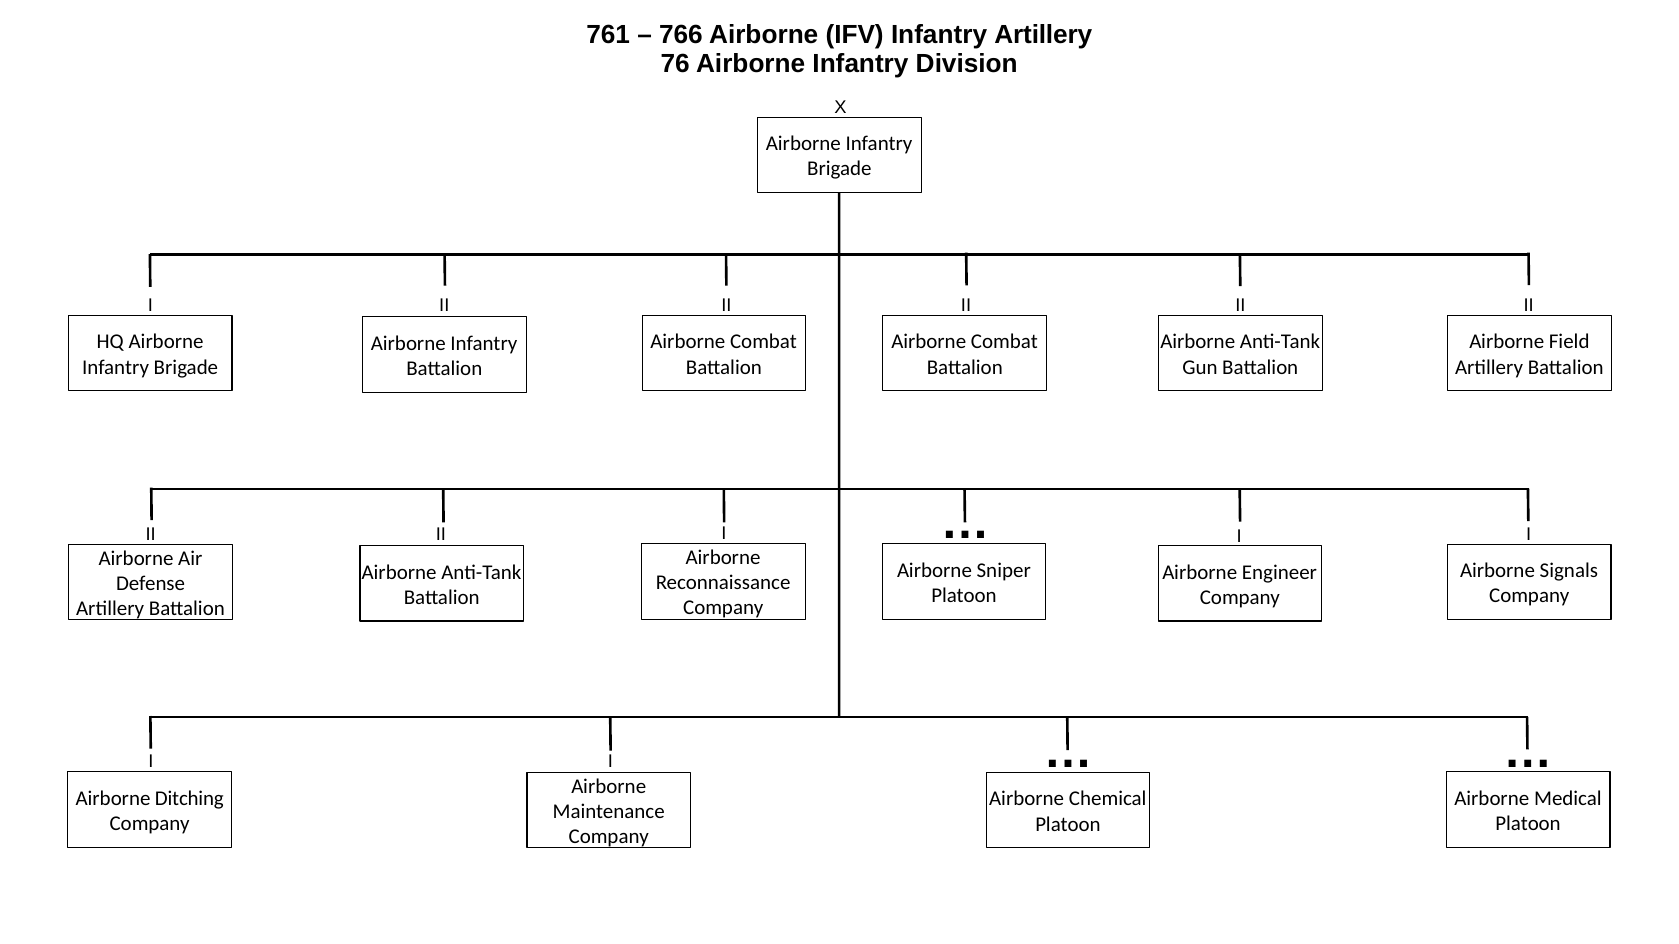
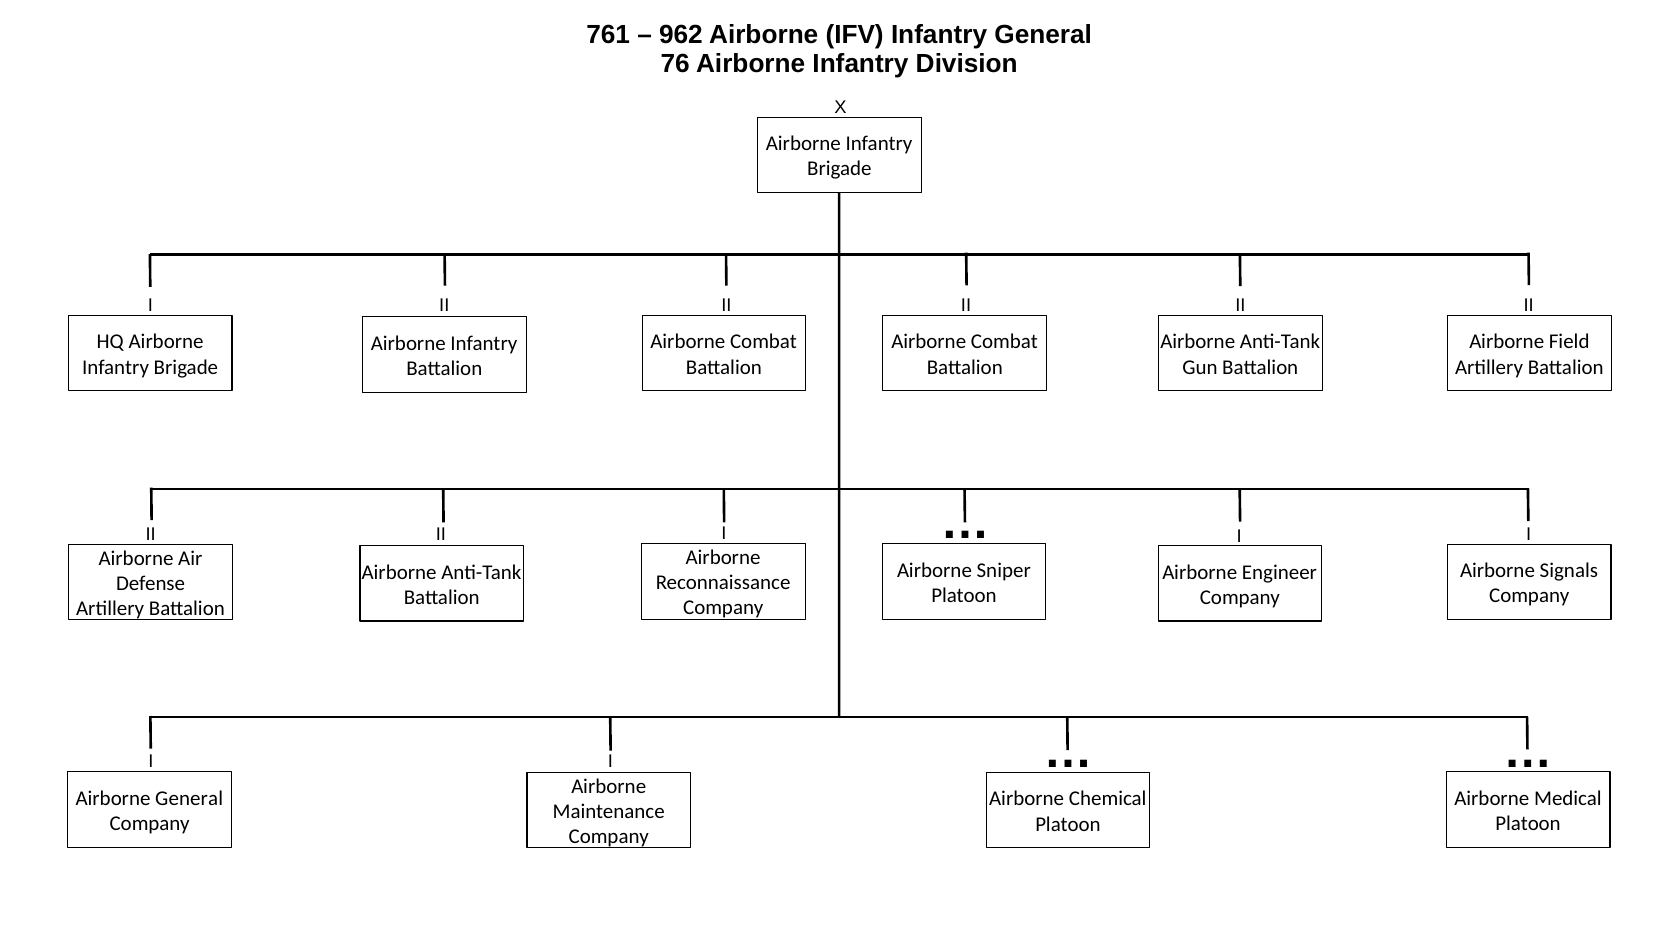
766: 766 -> 962
Infantry Artillery: Artillery -> General
Airborne Ditching: Ditching -> General
